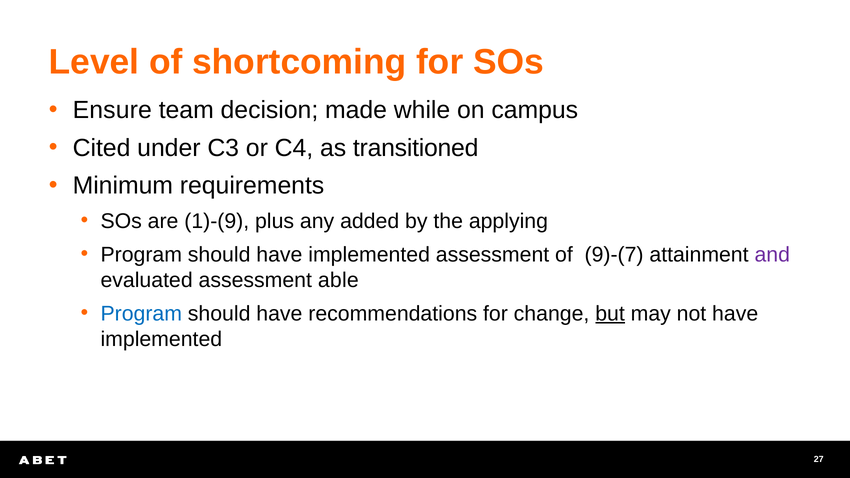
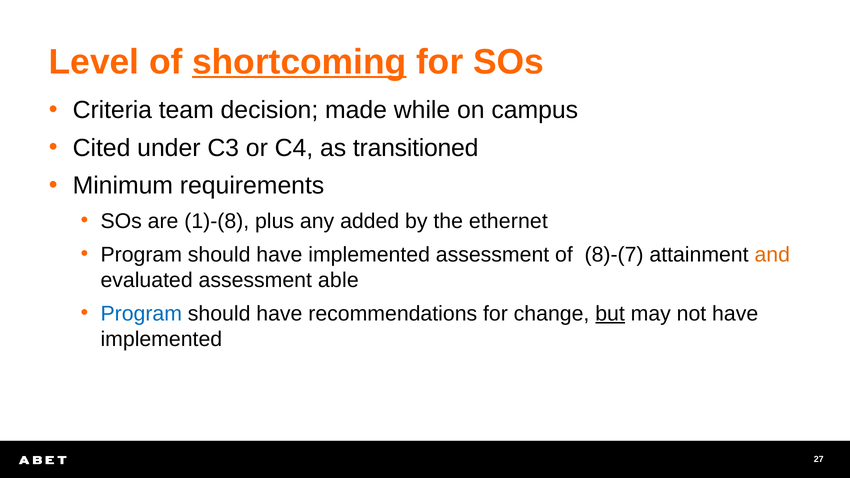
shortcoming underline: none -> present
Ensure: Ensure -> Criteria
1)-(9: 1)-(9 -> 1)-(8
applying: applying -> ethernet
9)-(7: 9)-(7 -> 8)-(7
and colour: purple -> orange
